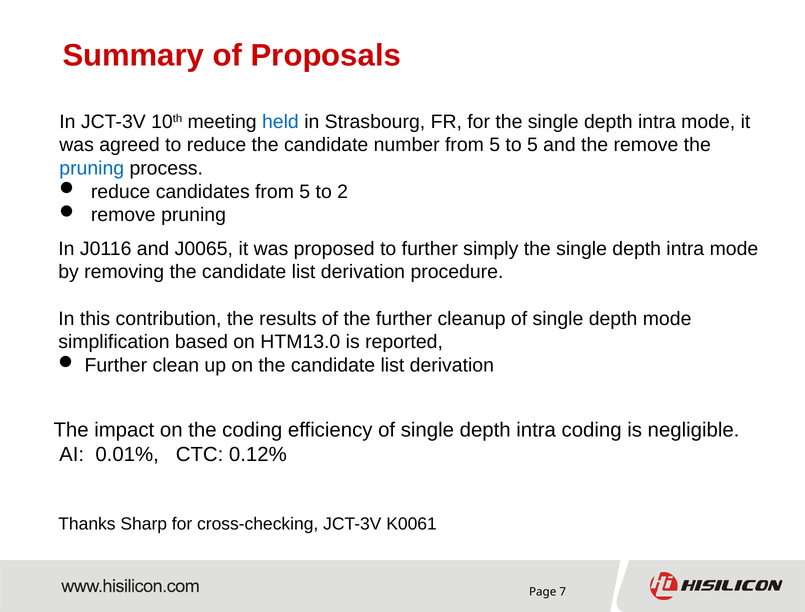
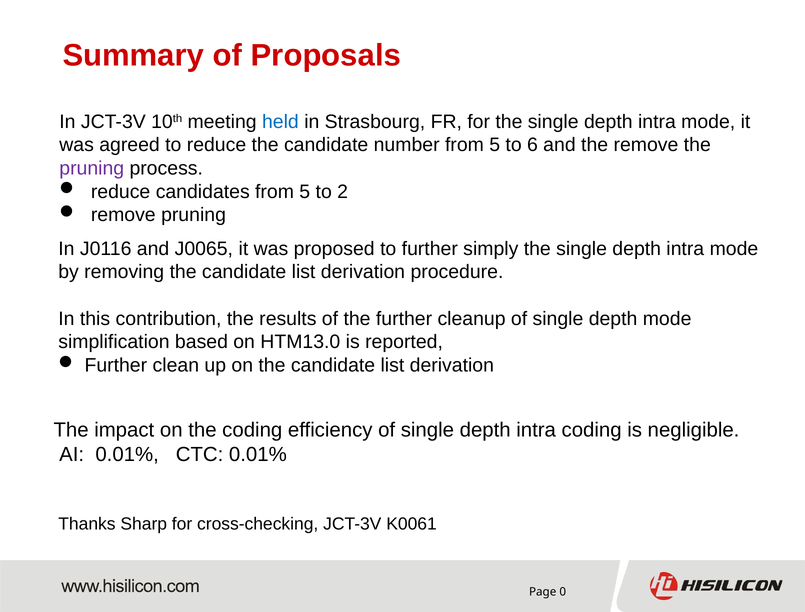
to 5: 5 -> 6
pruning at (92, 168) colour: blue -> purple
CTC 0.12%: 0.12% -> 0.01%
7: 7 -> 0
